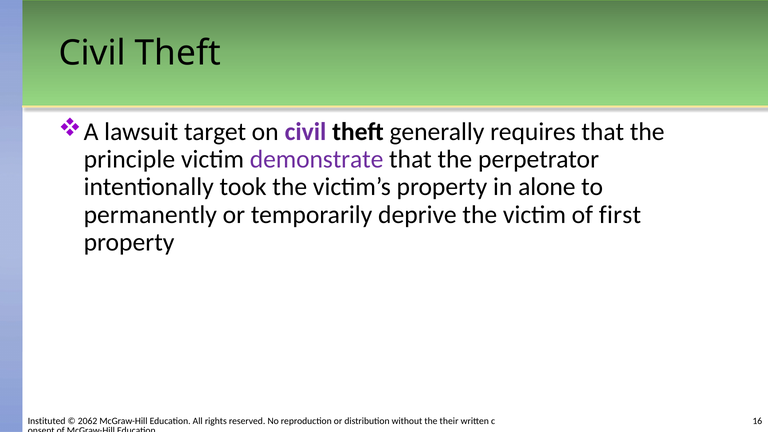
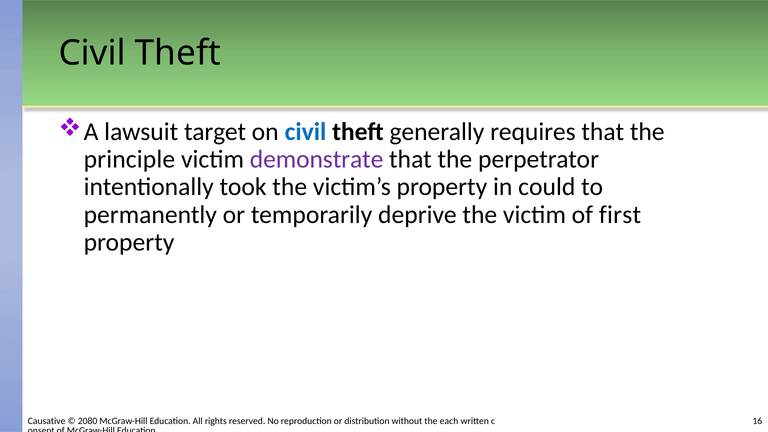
civil at (306, 132) colour: purple -> blue
alone: alone -> could
Instituted: Instituted -> Causative
2062: 2062 -> 2080
their: their -> each
